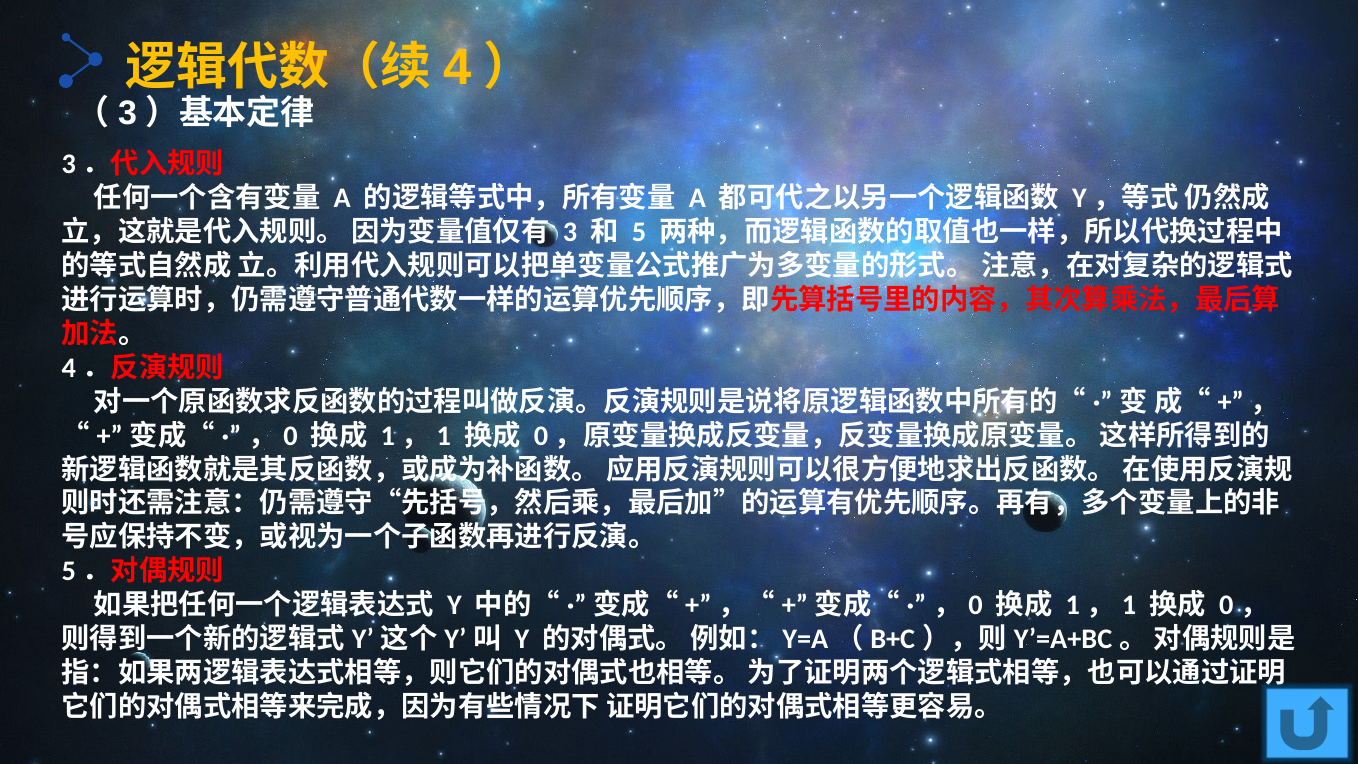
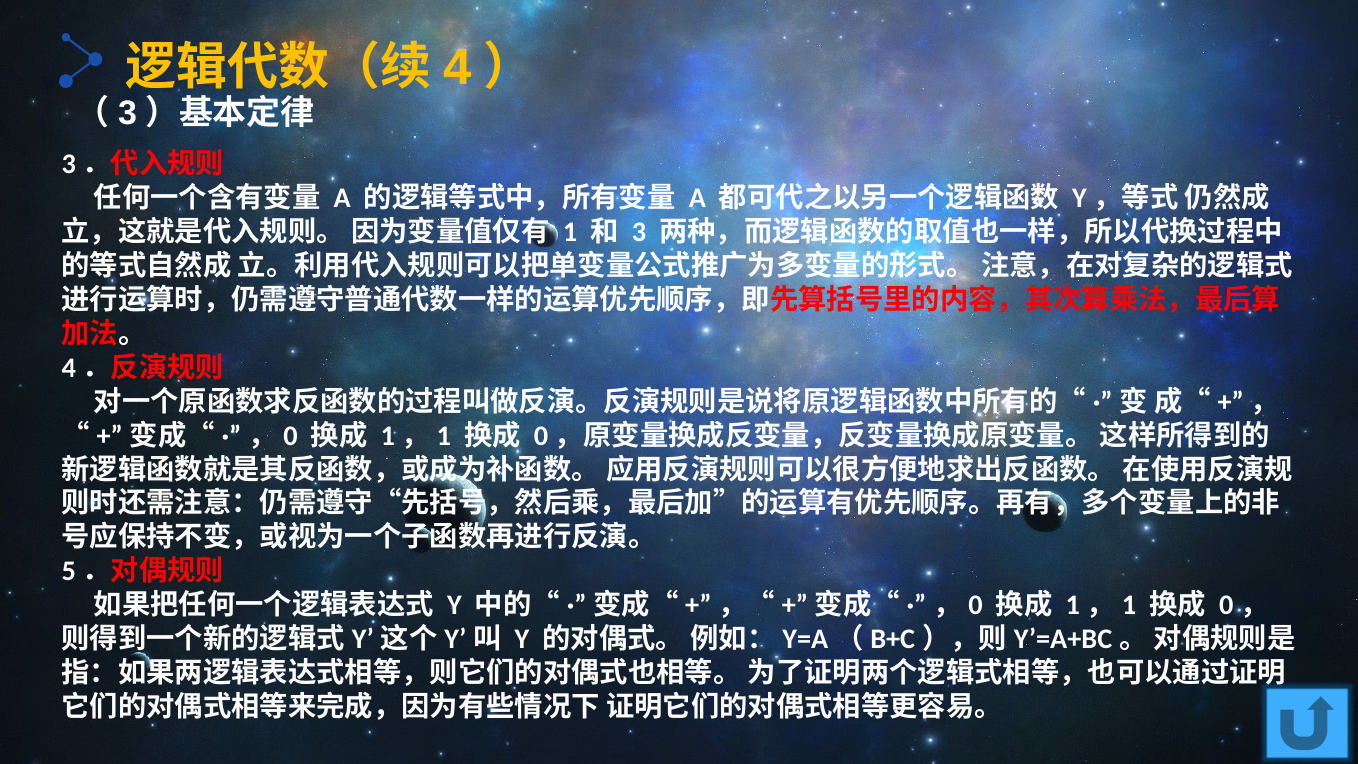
3: 3 -> 1
5: 5 -> 3
